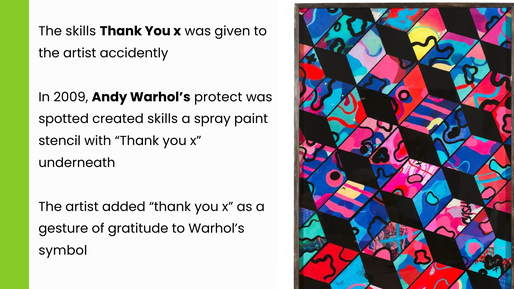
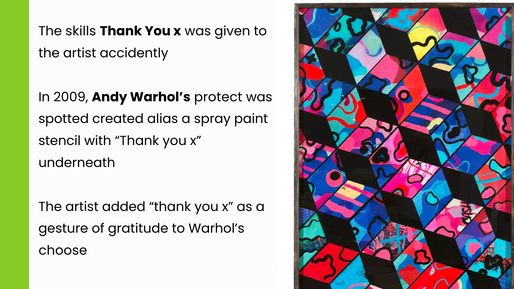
created skills: skills -> alias
symbol: symbol -> choose
